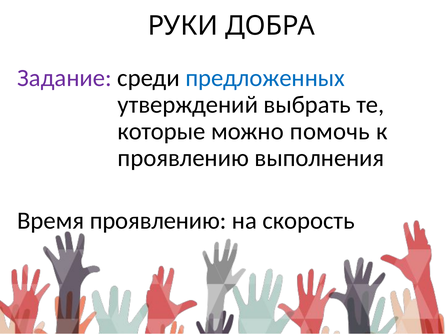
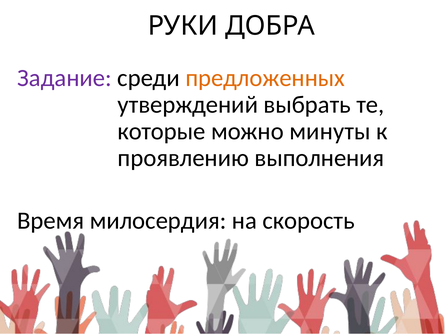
предложенных colour: blue -> orange
помочь: помочь -> минуты
Время проявлению: проявлению -> милосердия
